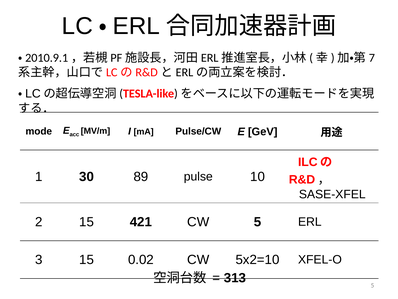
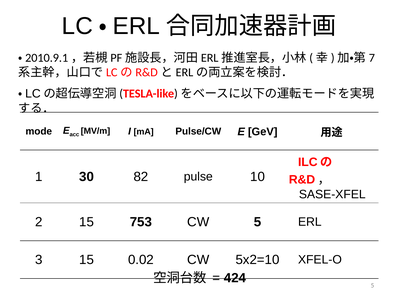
89: 89 -> 82
421: 421 -> 753
313: 313 -> 424
